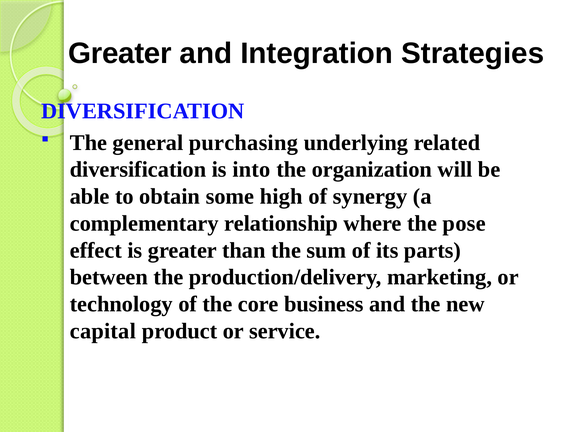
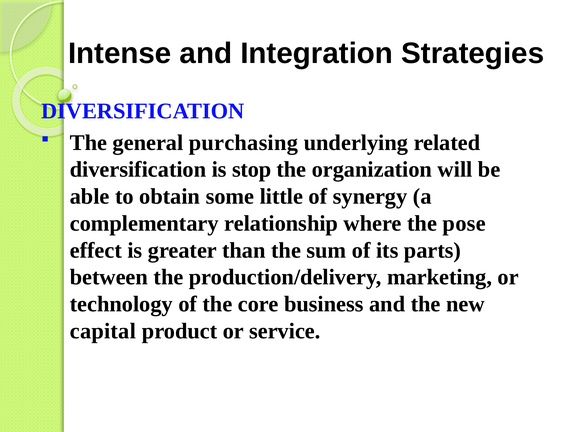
Greater at (120, 53): Greater -> Intense
into: into -> stop
high: high -> little
